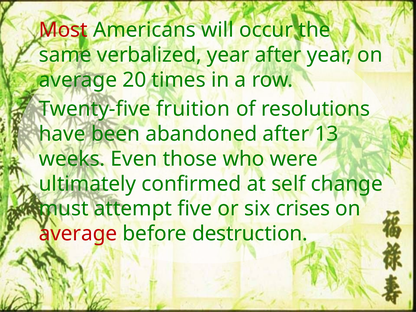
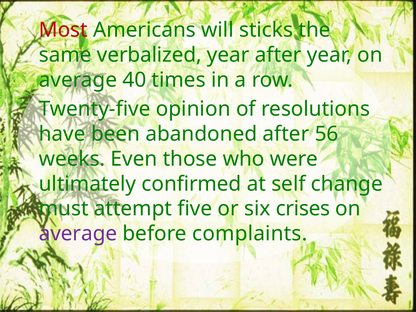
occur: occur -> sticks
20: 20 -> 40
fruition: fruition -> opinion
13: 13 -> 56
average at (78, 234) colour: red -> purple
destruction: destruction -> complaints
